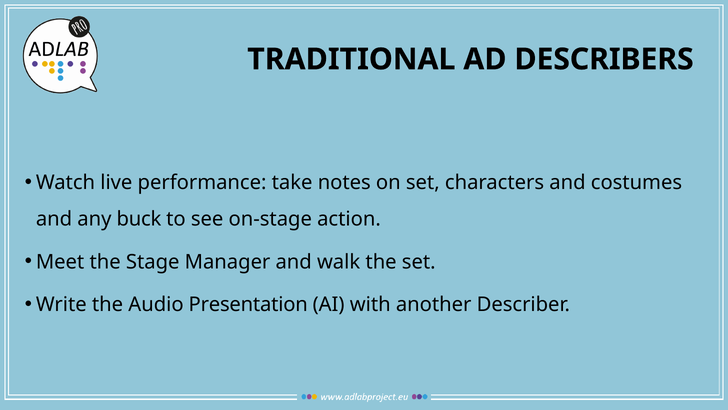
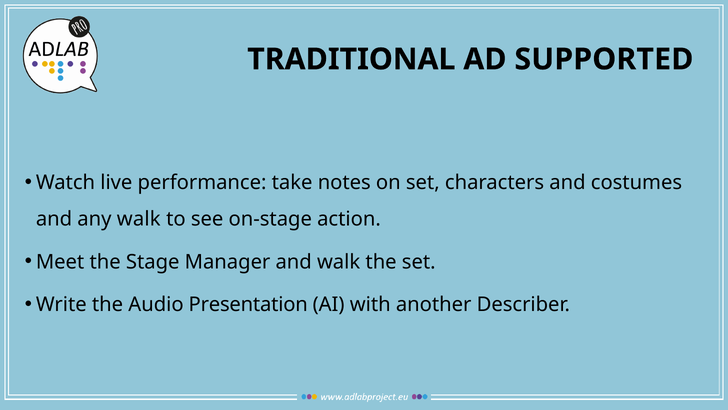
DESCRIBERS: DESCRIBERS -> SUPPORTED
any buck: buck -> walk
